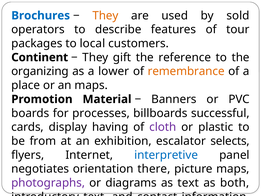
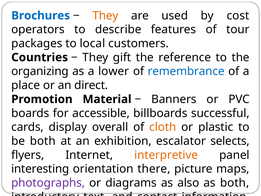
sold: sold -> cost
Continent: Continent -> Countries
remembrance colour: orange -> blue
an maps: maps -> direct
processes: processes -> accessible
having: having -> overall
cloth colour: purple -> orange
be from: from -> both
interpretive colour: blue -> orange
negotiates: negotiates -> interesting
as text: text -> also
